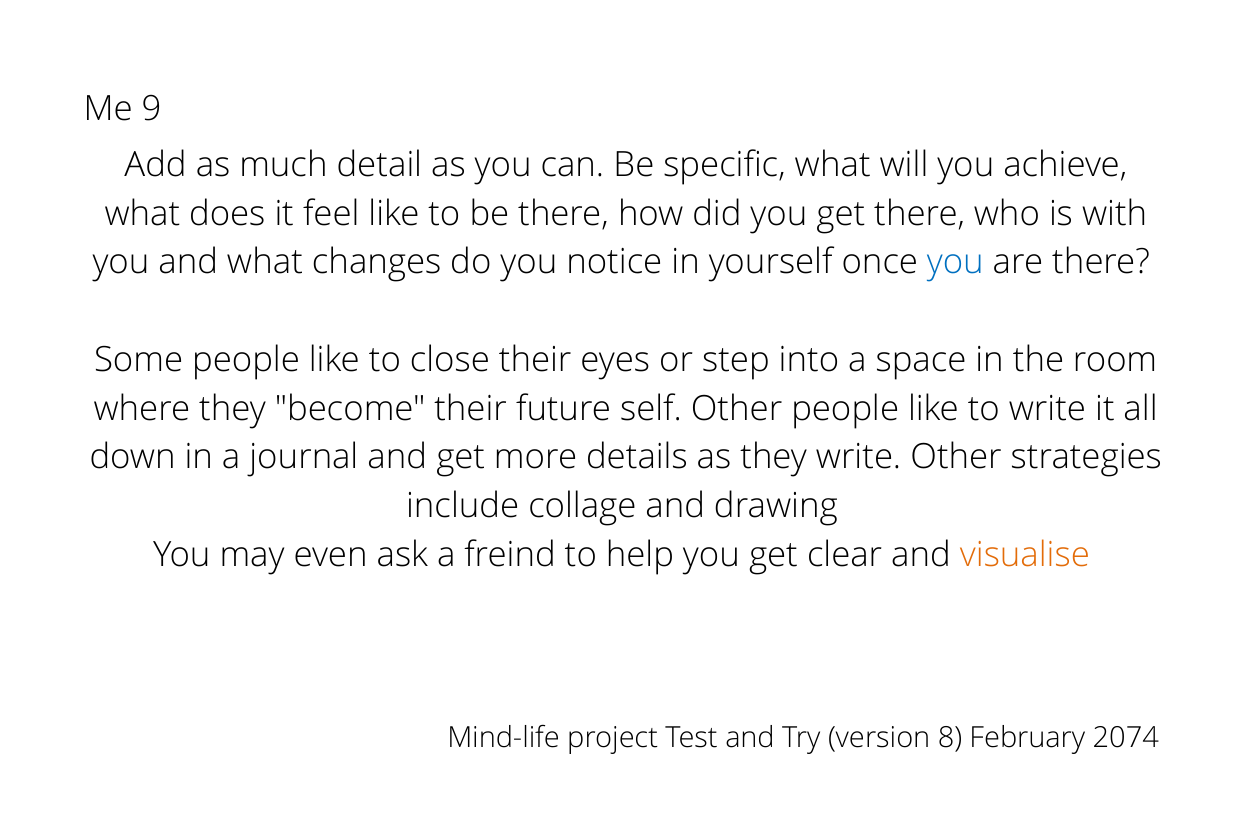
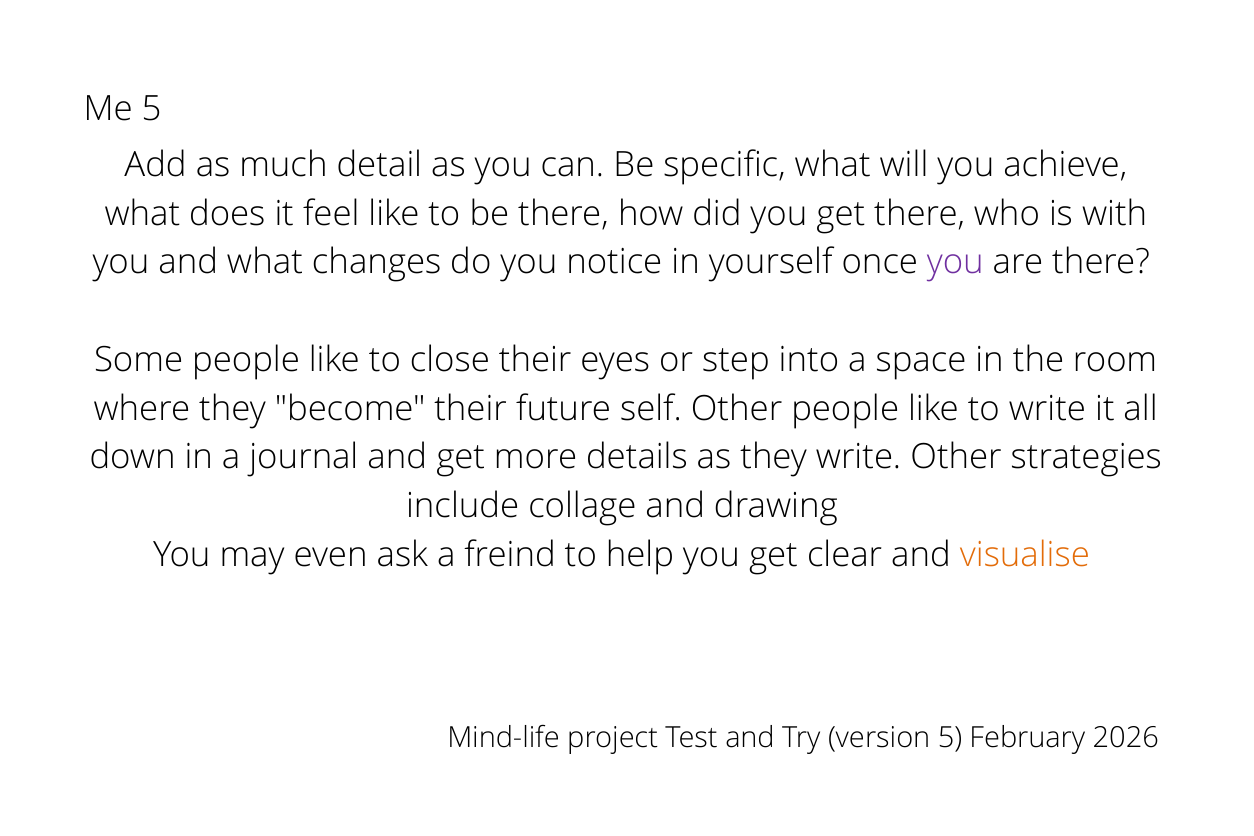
Me 9: 9 -> 5
you at (955, 262) colour: blue -> purple
version 8: 8 -> 5
2074: 2074 -> 2026
